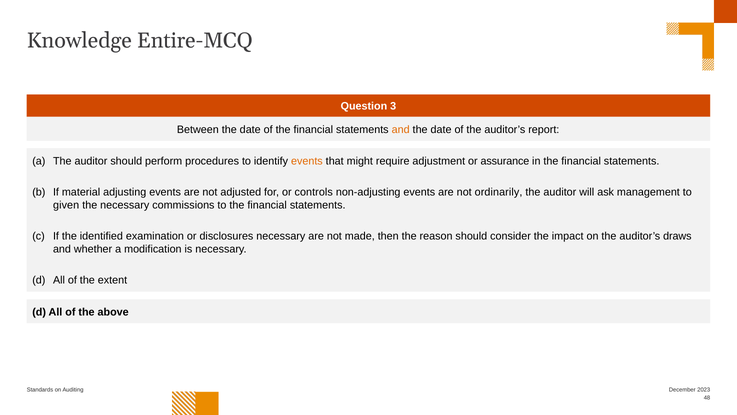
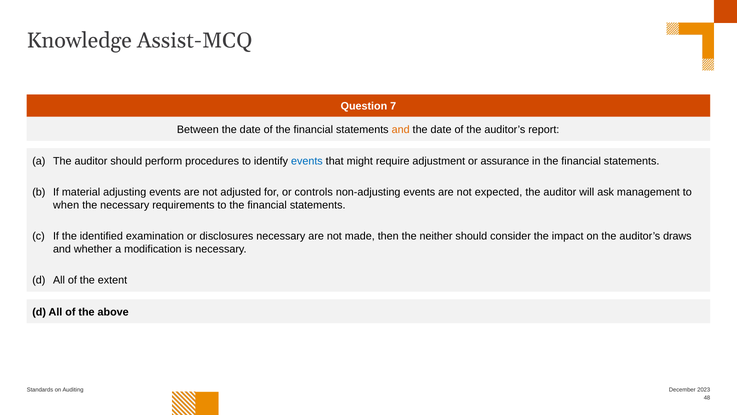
Entire-MCQ: Entire-MCQ -> Assist-MCQ
3: 3 -> 7
events at (307, 161) colour: orange -> blue
ordinarily: ordinarily -> expected
given: given -> when
commissions: commissions -> requirements
reason: reason -> neither
